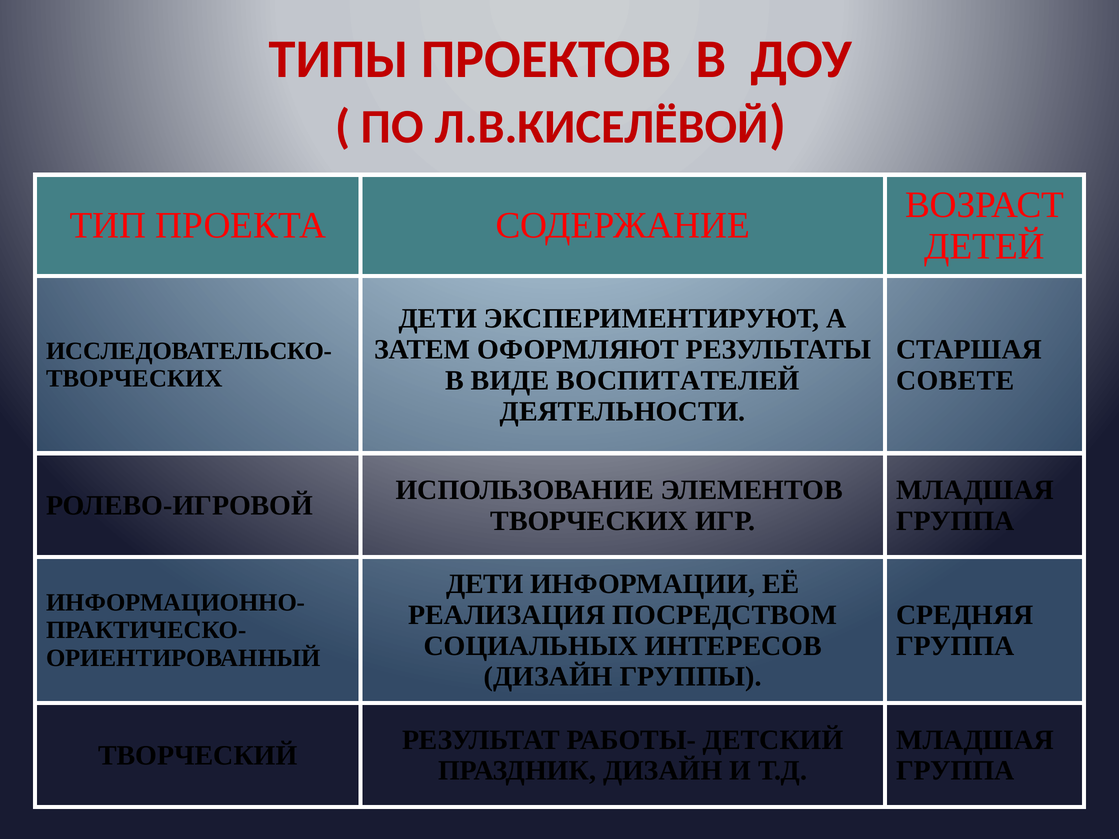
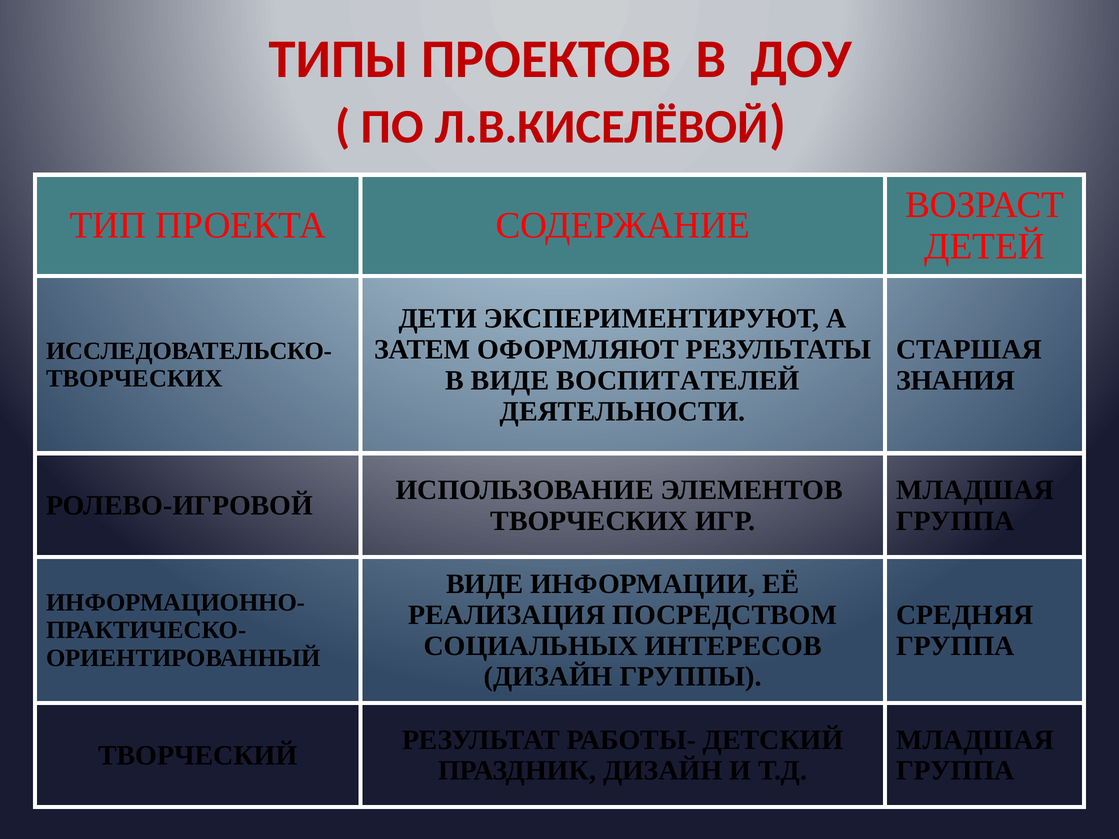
СОВЕТЕ: СОВЕТЕ -> ЗНАНИЯ
ДЕТИ at (485, 584): ДЕТИ -> ВИДЕ
